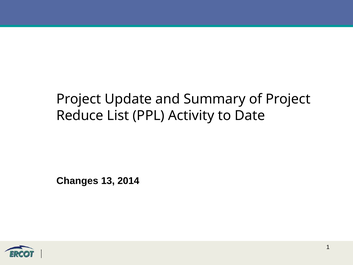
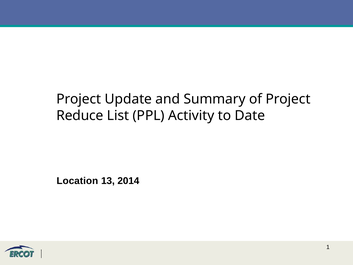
Changes: Changes -> Location
